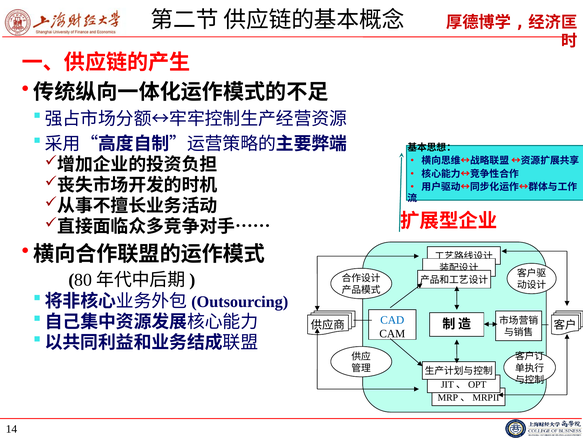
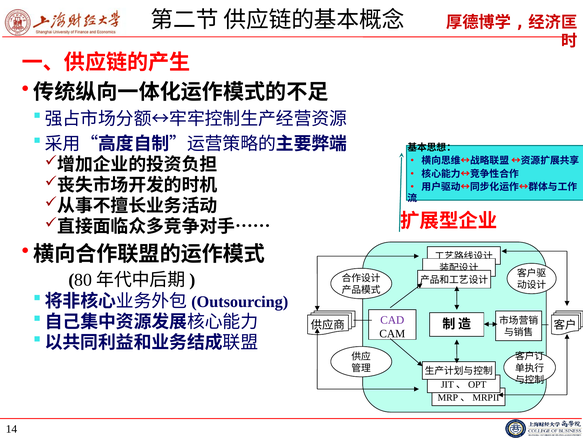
CAD colour: blue -> purple
